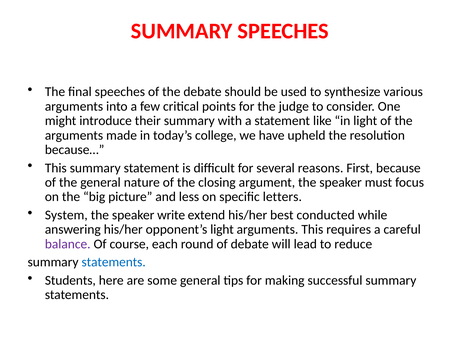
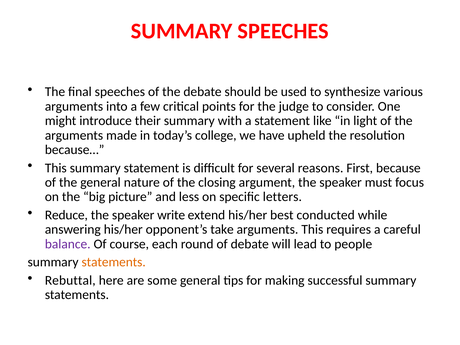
System: System -> Reduce
opponent’s light: light -> take
reduce: reduce -> people
statements at (114, 262) colour: blue -> orange
Students: Students -> Rebuttal
